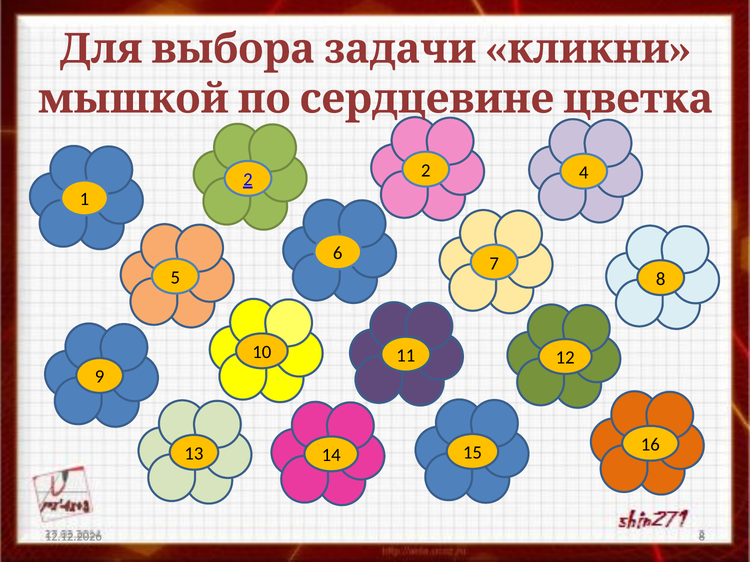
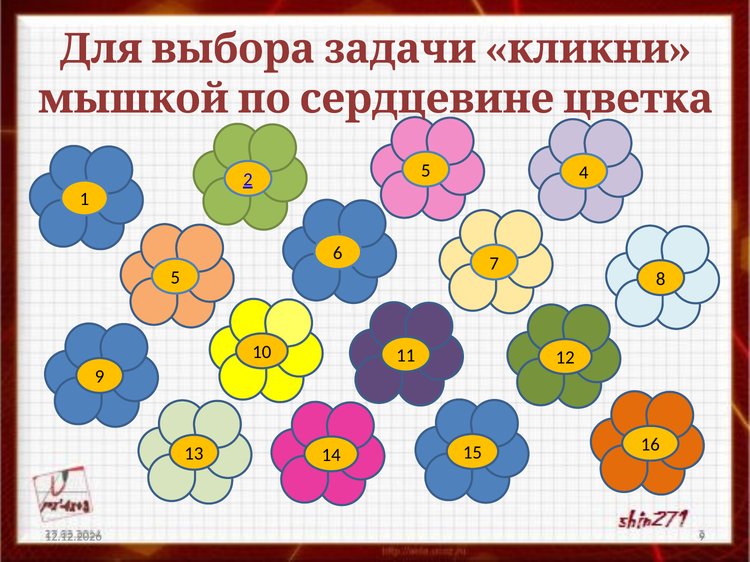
2 2: 2 -> 5
8 at (702, 537): 8 -> 9
